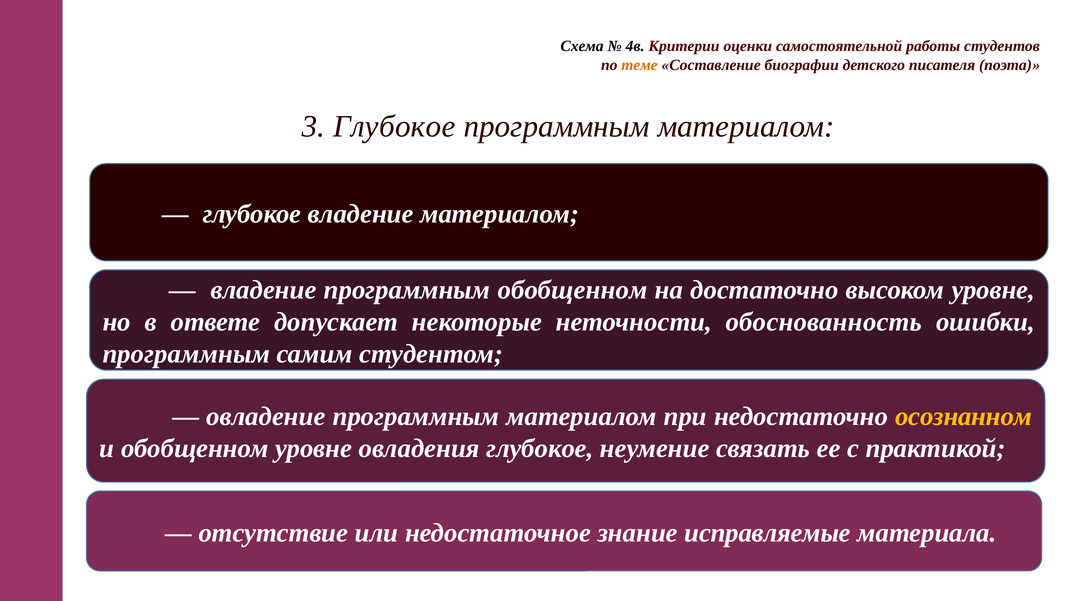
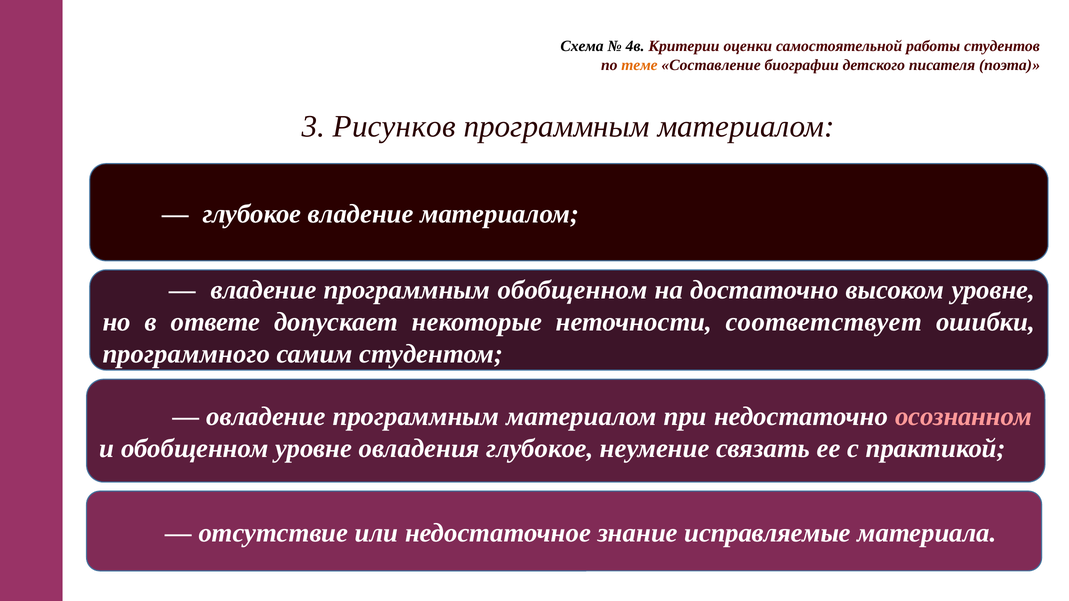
3 Глубокое: Глубокое -> Рисунков
обоснованность: обоснованность -> соответствует
программным at (186, 354): программным -> программного
осознанном colour: yellow -> pink
